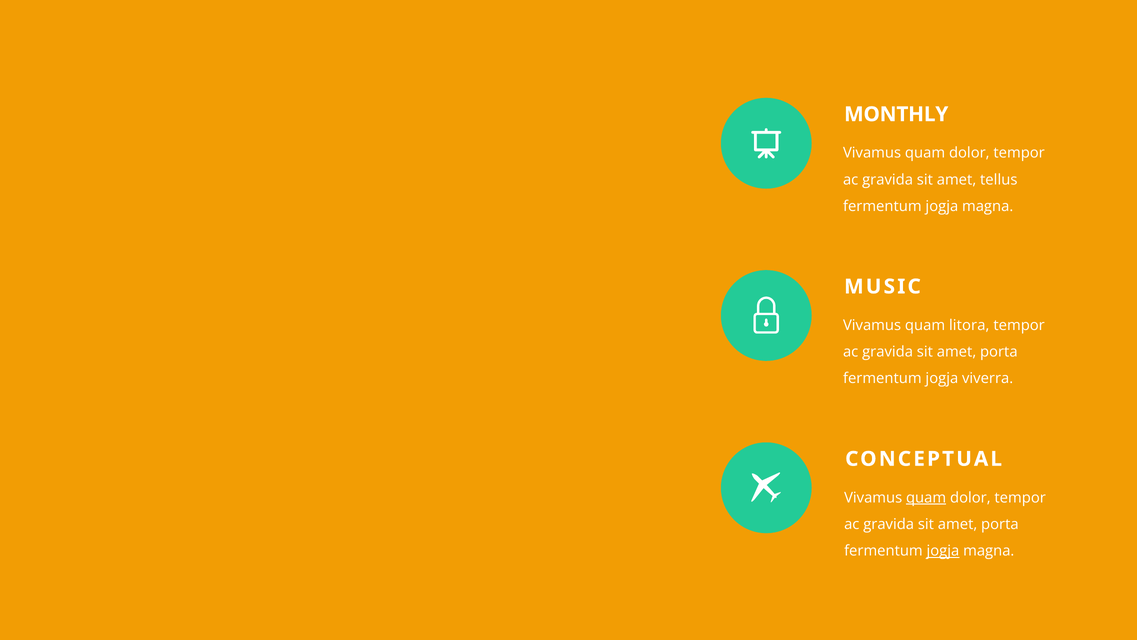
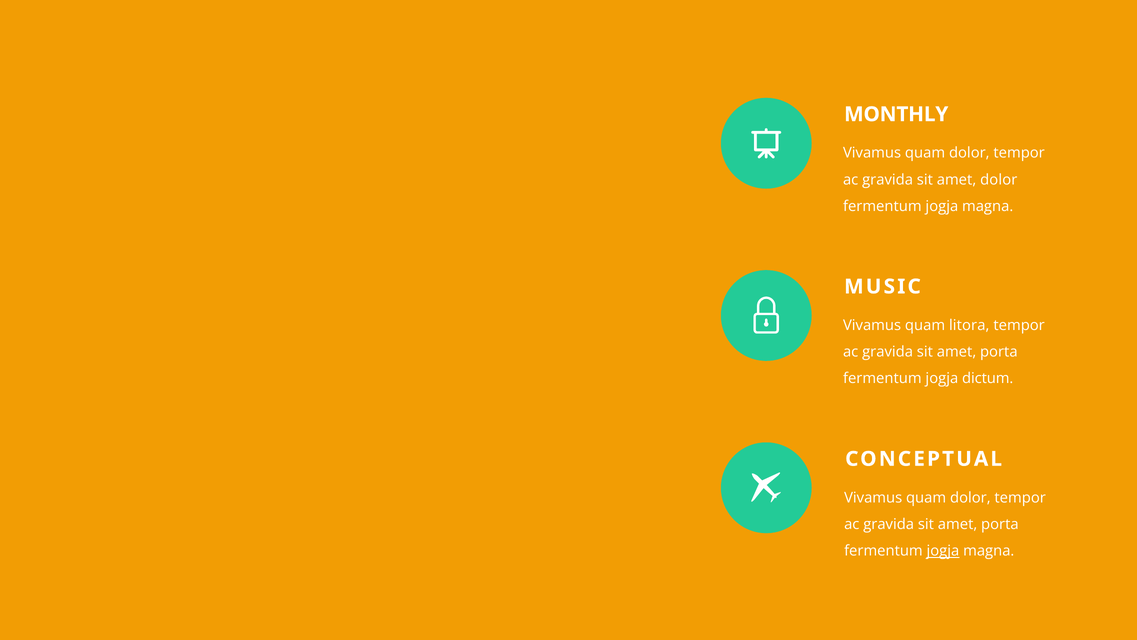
amet tellus: tellus -> dolor
viverra: viverra -> dictum
quam at (926, 497) underline: present -> none
